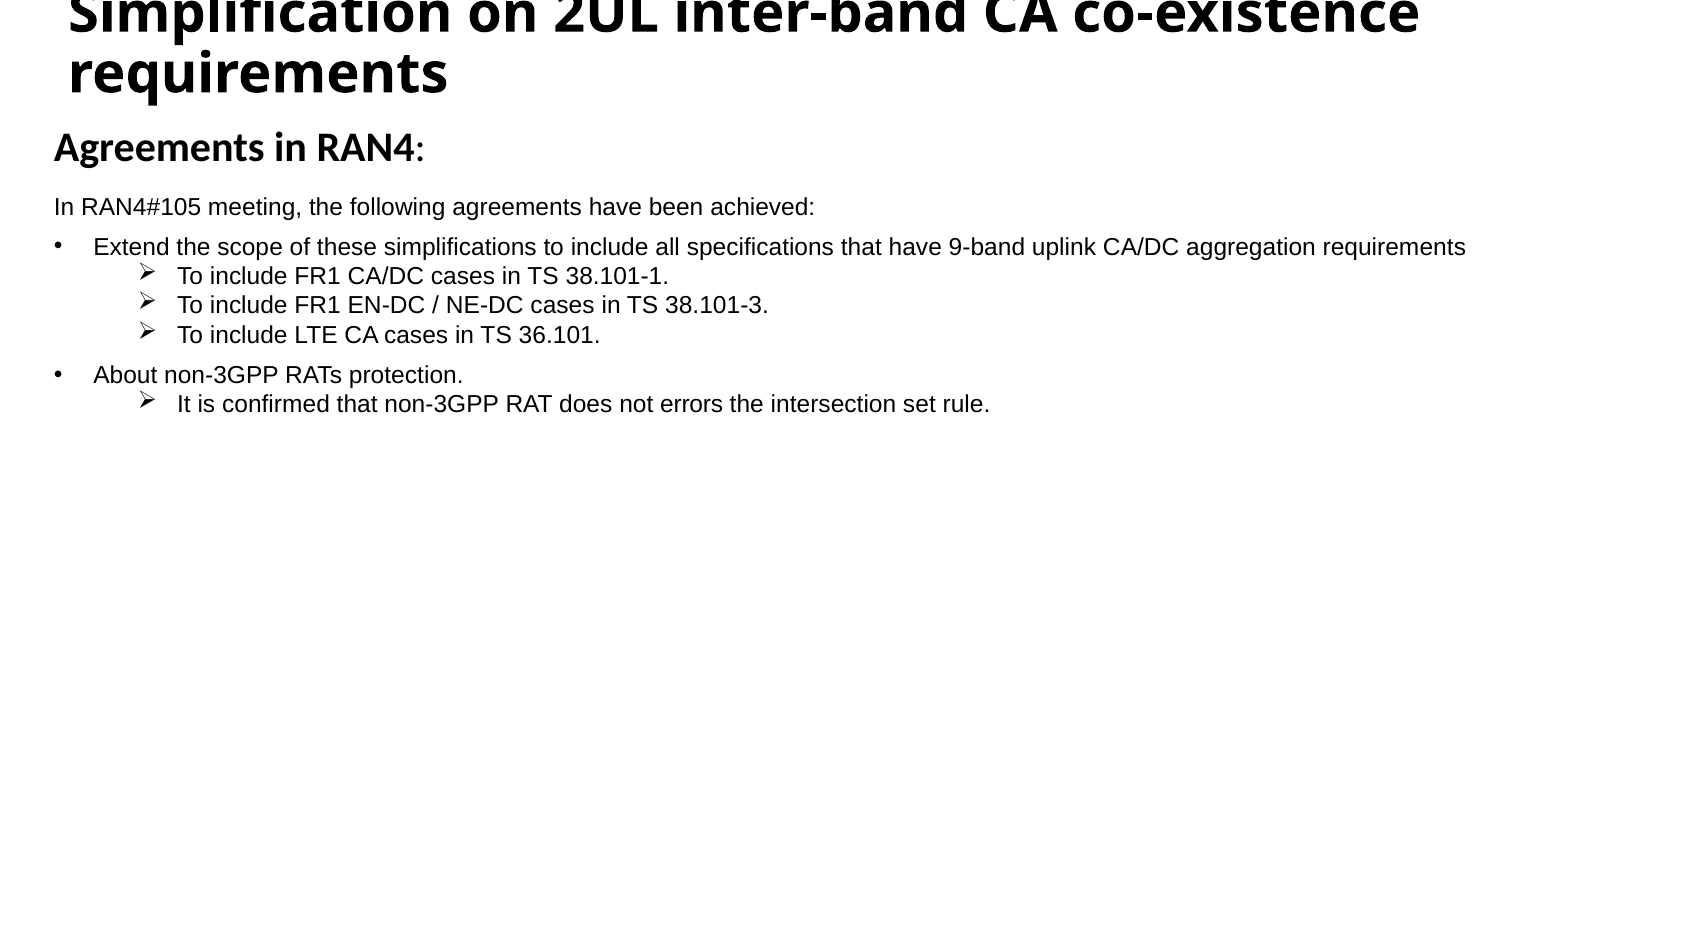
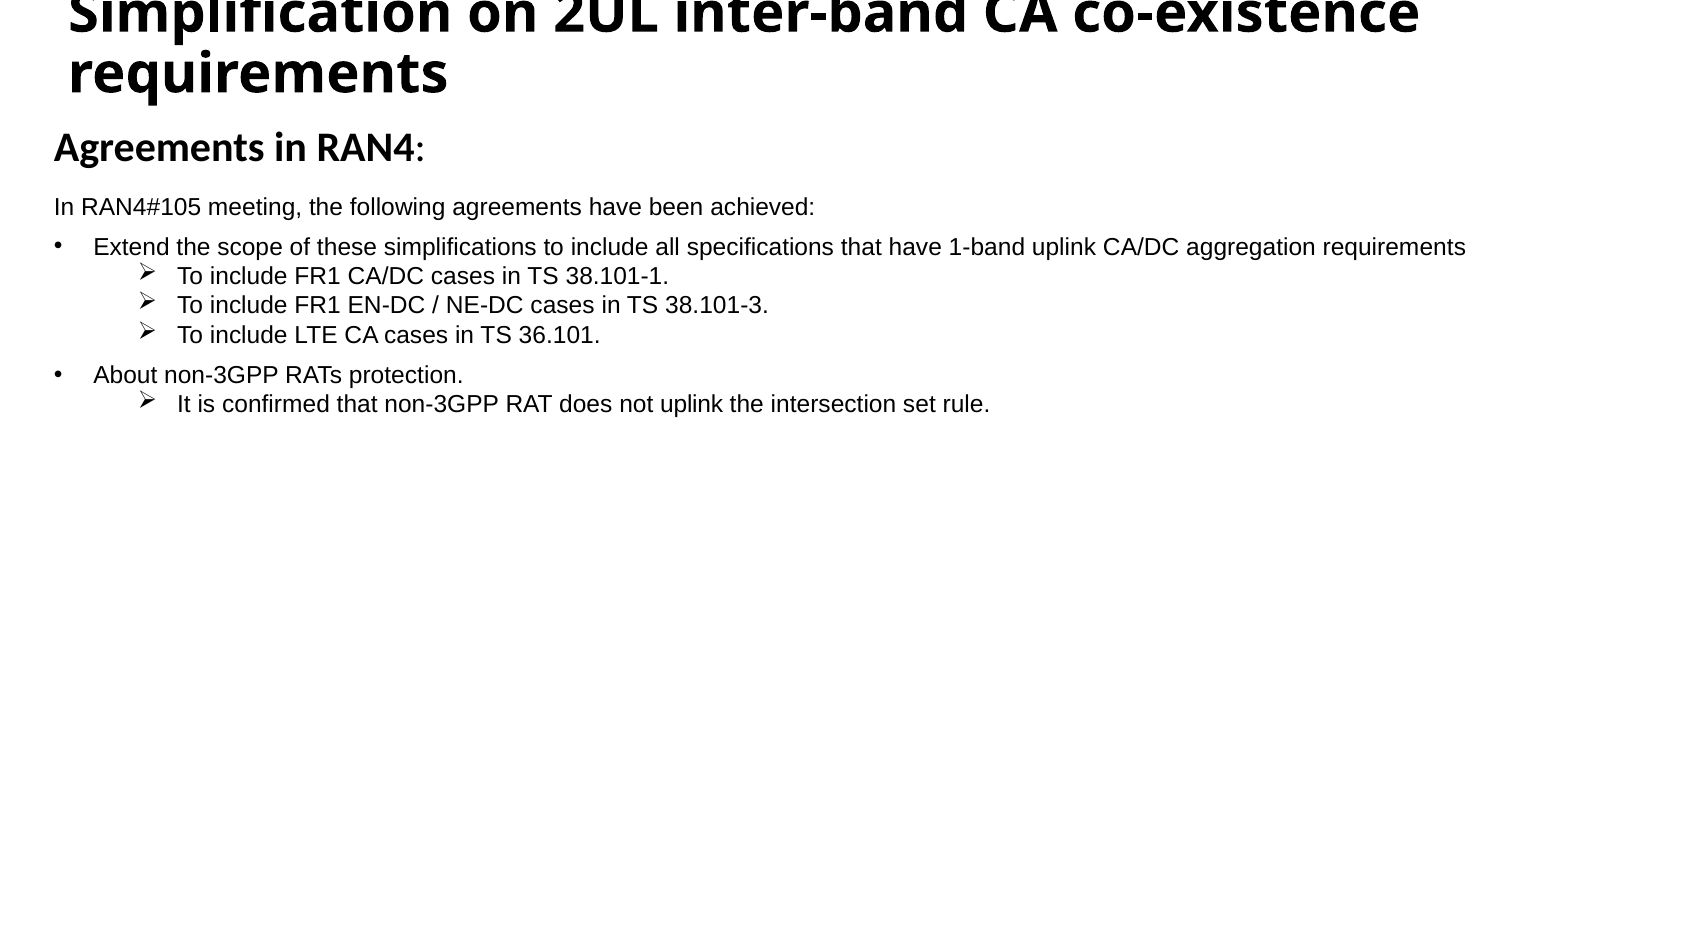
9-band: 9-band -> 1-band
not errors: errors -> uplink
